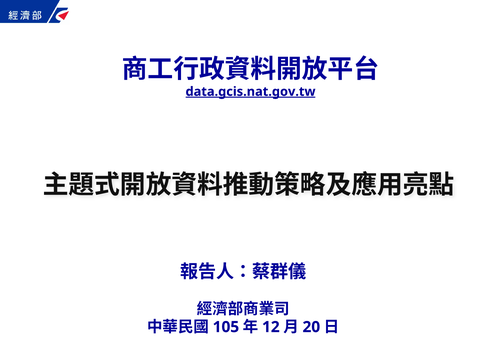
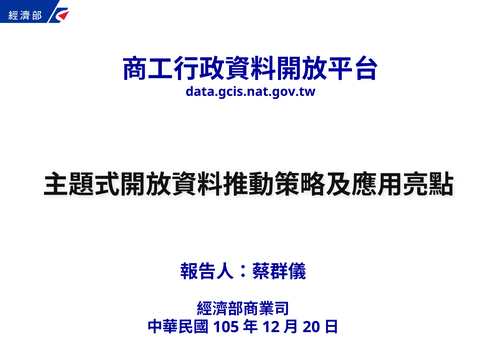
data.gcis.nat.gov.tw underline: present -> none
